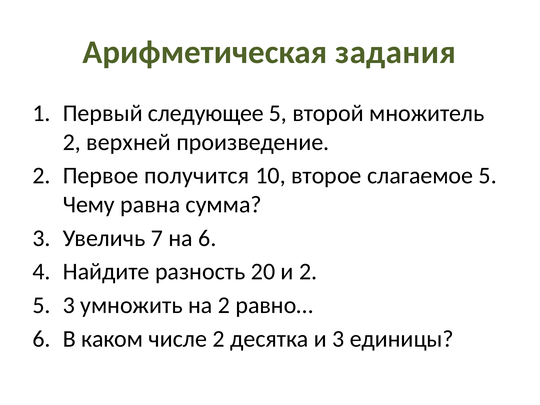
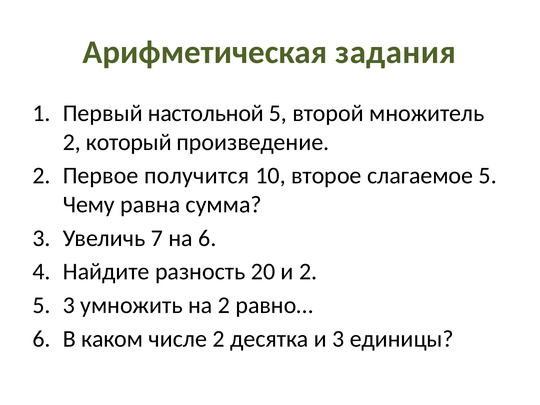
следующее: следующее -> настольной
верхней: верхней -> который
